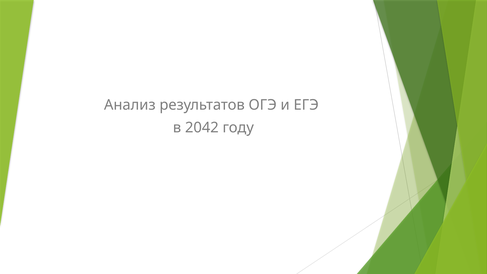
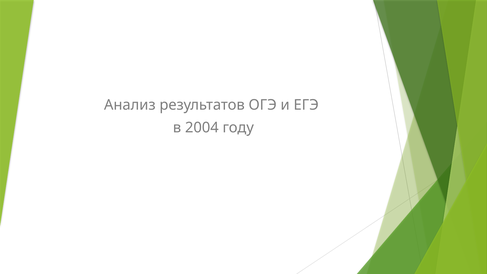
2042: 2042 -> 2004
